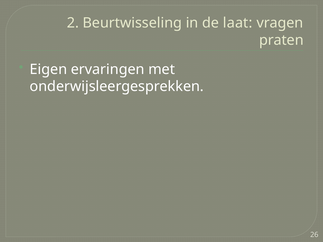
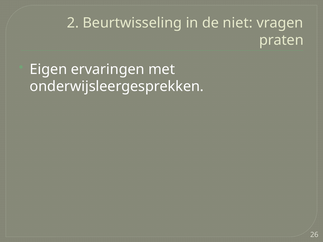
laat: laat -> niet
